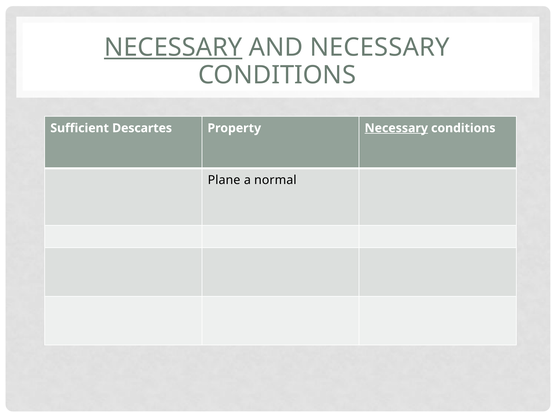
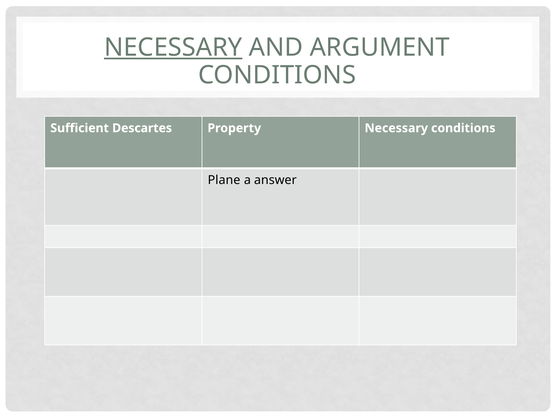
AND NECESSARY: NECESSARY -> ARGUMENT
Necessary at (396, 128) underline: present -> none
normal: normal -> answer
